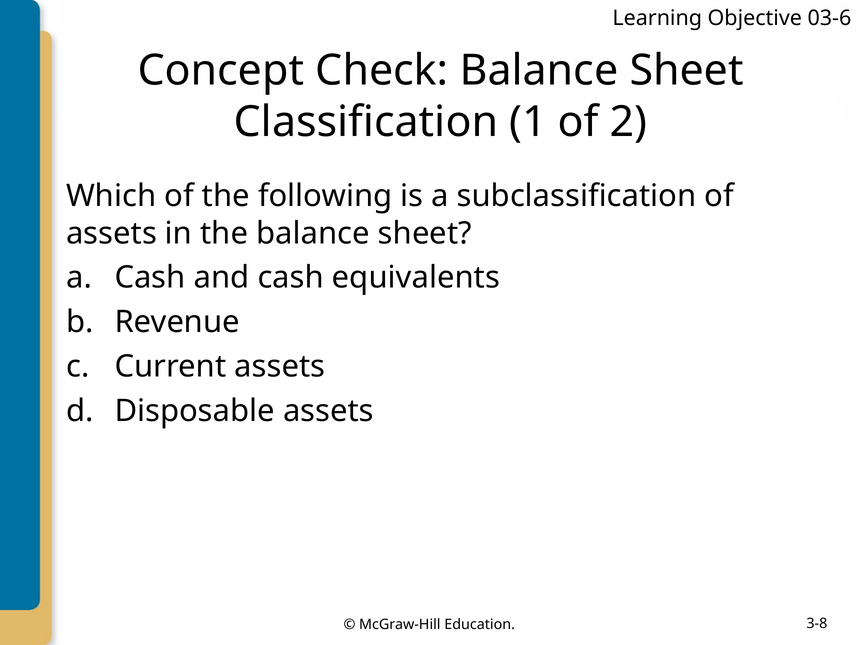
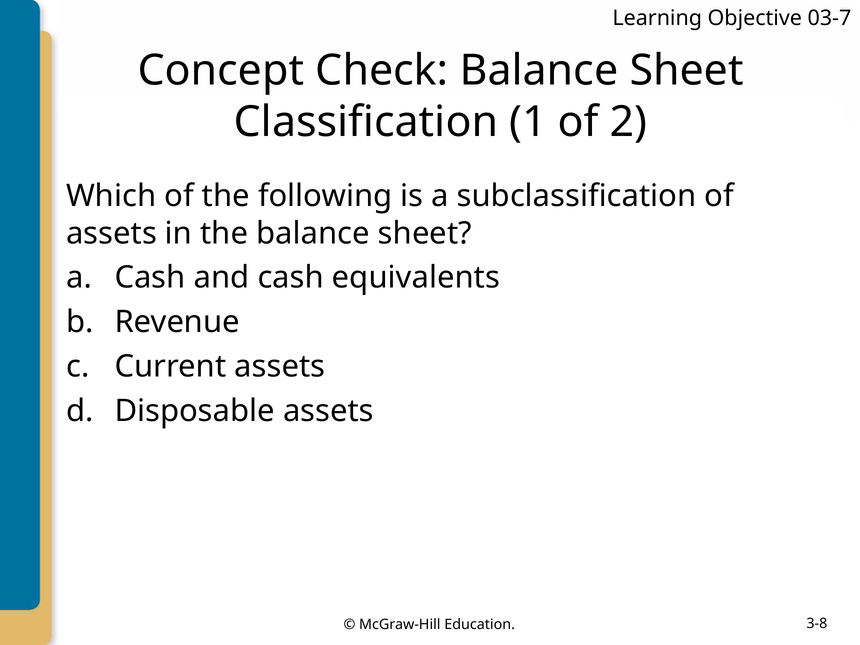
03-6: 03-6 -> 03-7
